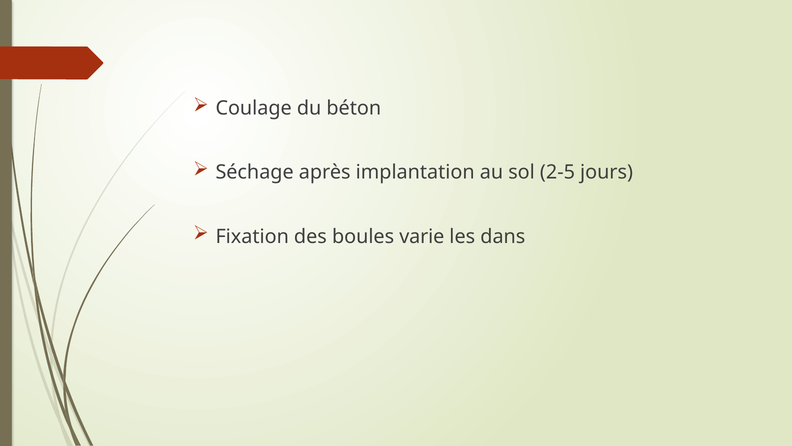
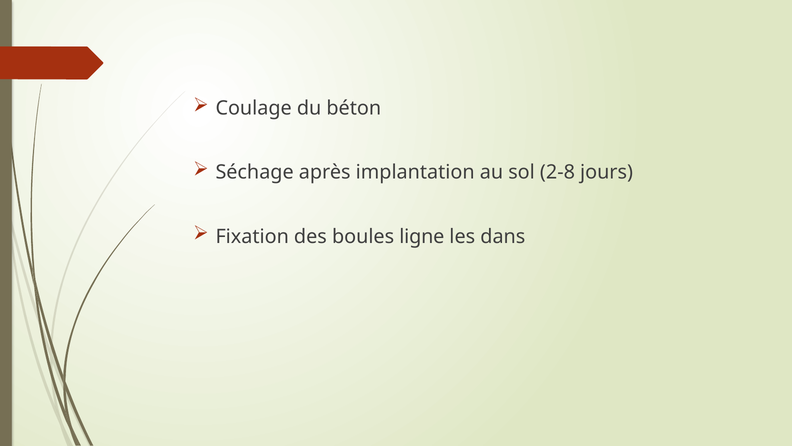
2-5: 2-5 -> 2-8
varie: varie -> ligne
